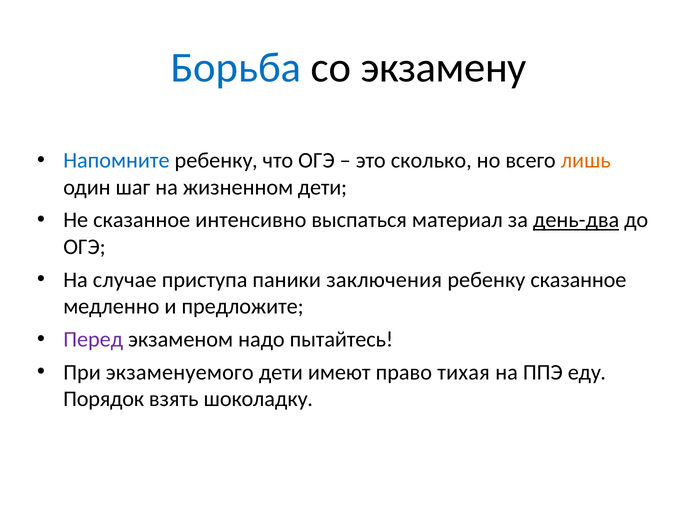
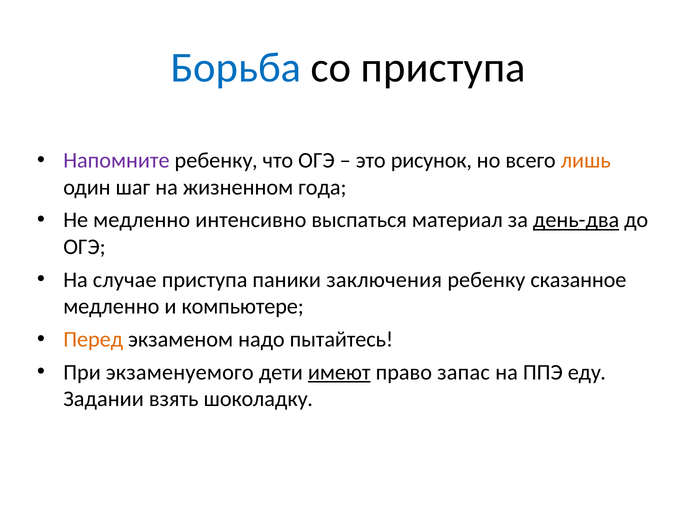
со экзамену: экзамену -> приступа
Напомните colour: blue -> purple
сколько: сколько -> рисунок
жизненном дети: дети -> года
Не сказанное: сказанное -> медленно
предложите: предложите -> компьютере
Перед colour: purple -> orange
имеют underline: none -> present
тихая: тихая -> запас
Порядок: Порядок -> Задании
